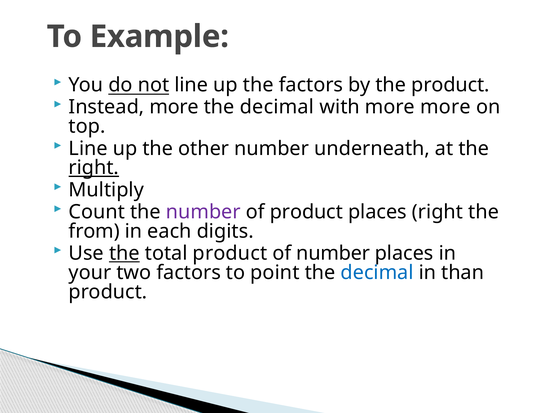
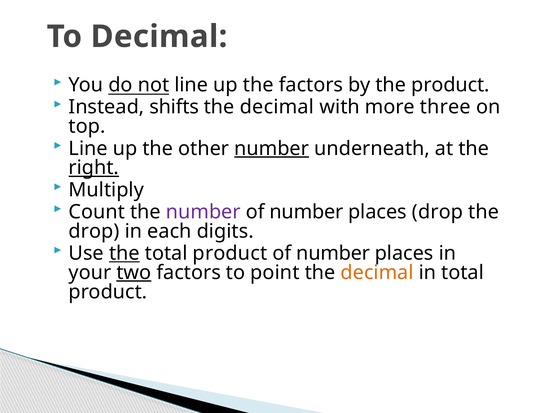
To Example: Example -> Decimal
Instead more: more -> shifts
more more: more -> three
number at (272, 148) underline: none -> present
product at (306, 212): product -> number
places right: right -> drop
from at (94, 231): from -> drop
two underline: none -> present
decimal at (377, 272) colour: blue -> orange
in than: than -> total
